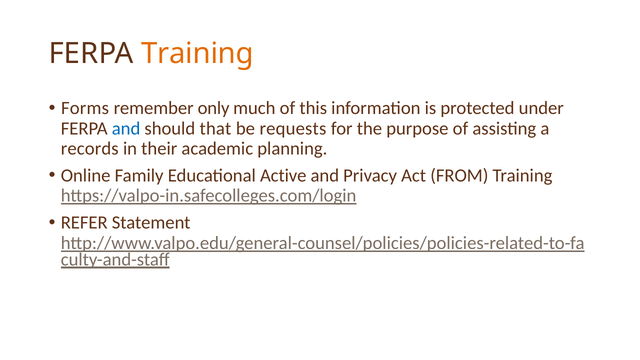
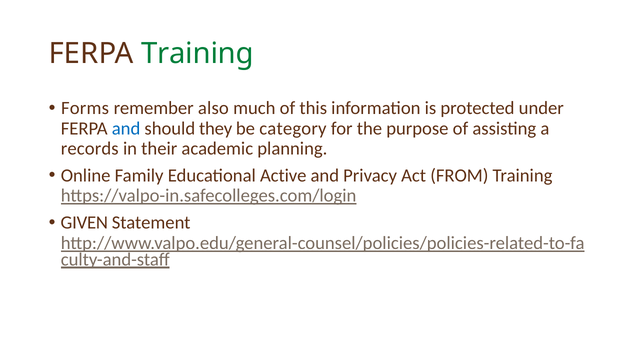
Training at (197, 54) colour: orange -> green
only: only -> also
that: that -> they
requests: requests -> category
REFER: REFER -> GIVEN
